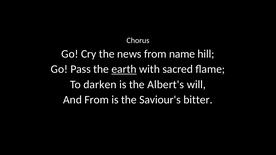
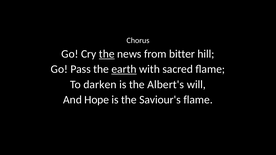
the at (107, 54) underline: none -> present
name: name -> bitter
And From: From -> Hope
Saviour's bitter: bitter -> flame
